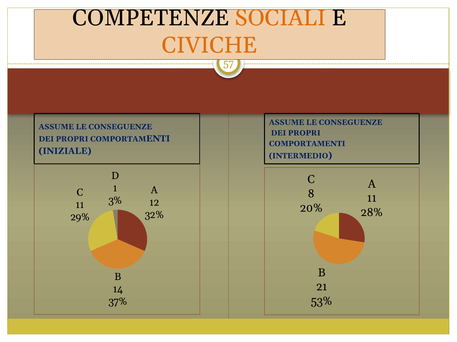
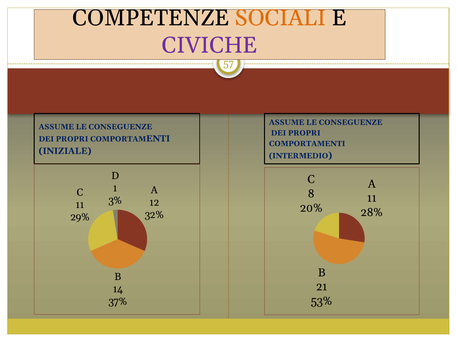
CIVICHE colour: orange -> purple
